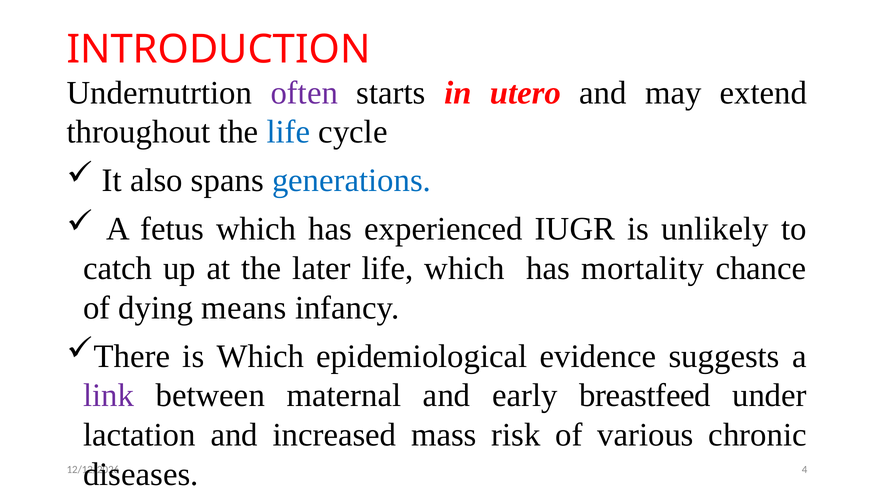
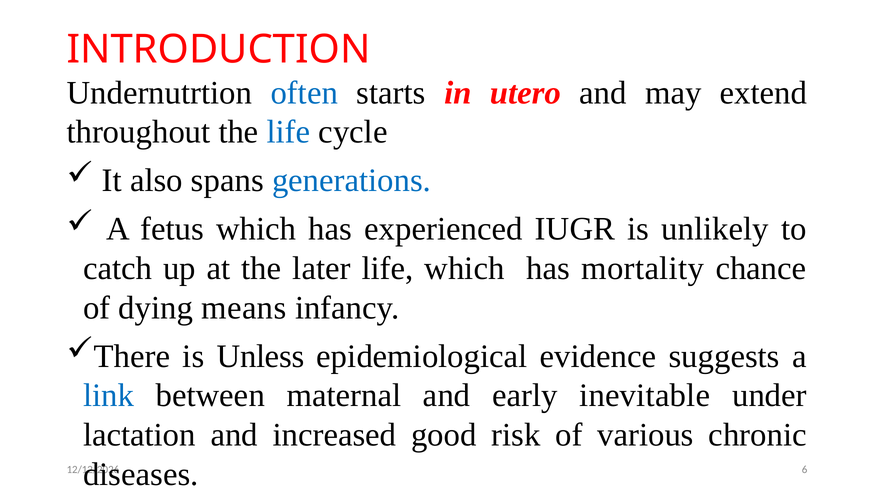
often colour: purple -> blue
is Which: Which -> Unless
link colour: purple -> blue
breastfeed: breastfeed -> inevitable
mass: mass -> good
4: 4 -> 6
